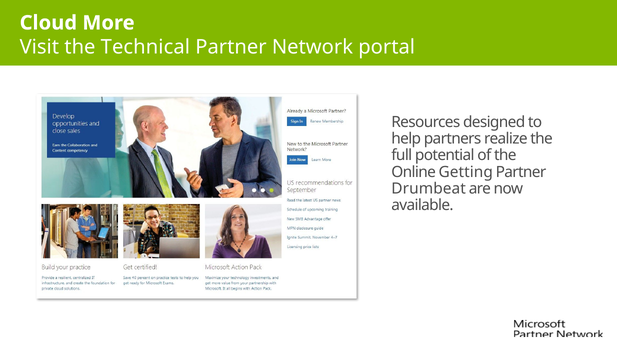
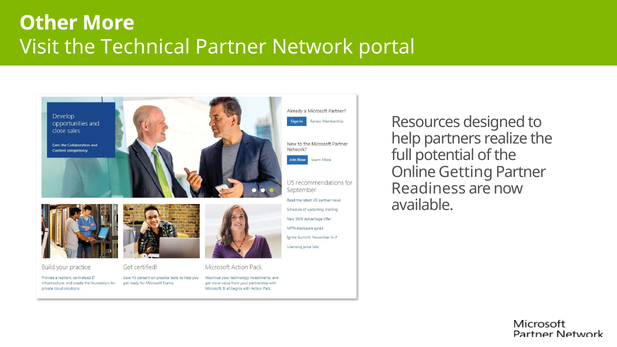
Cloud: Cloud -> Other
Drumbeat: Drumbeat -> Readiness
